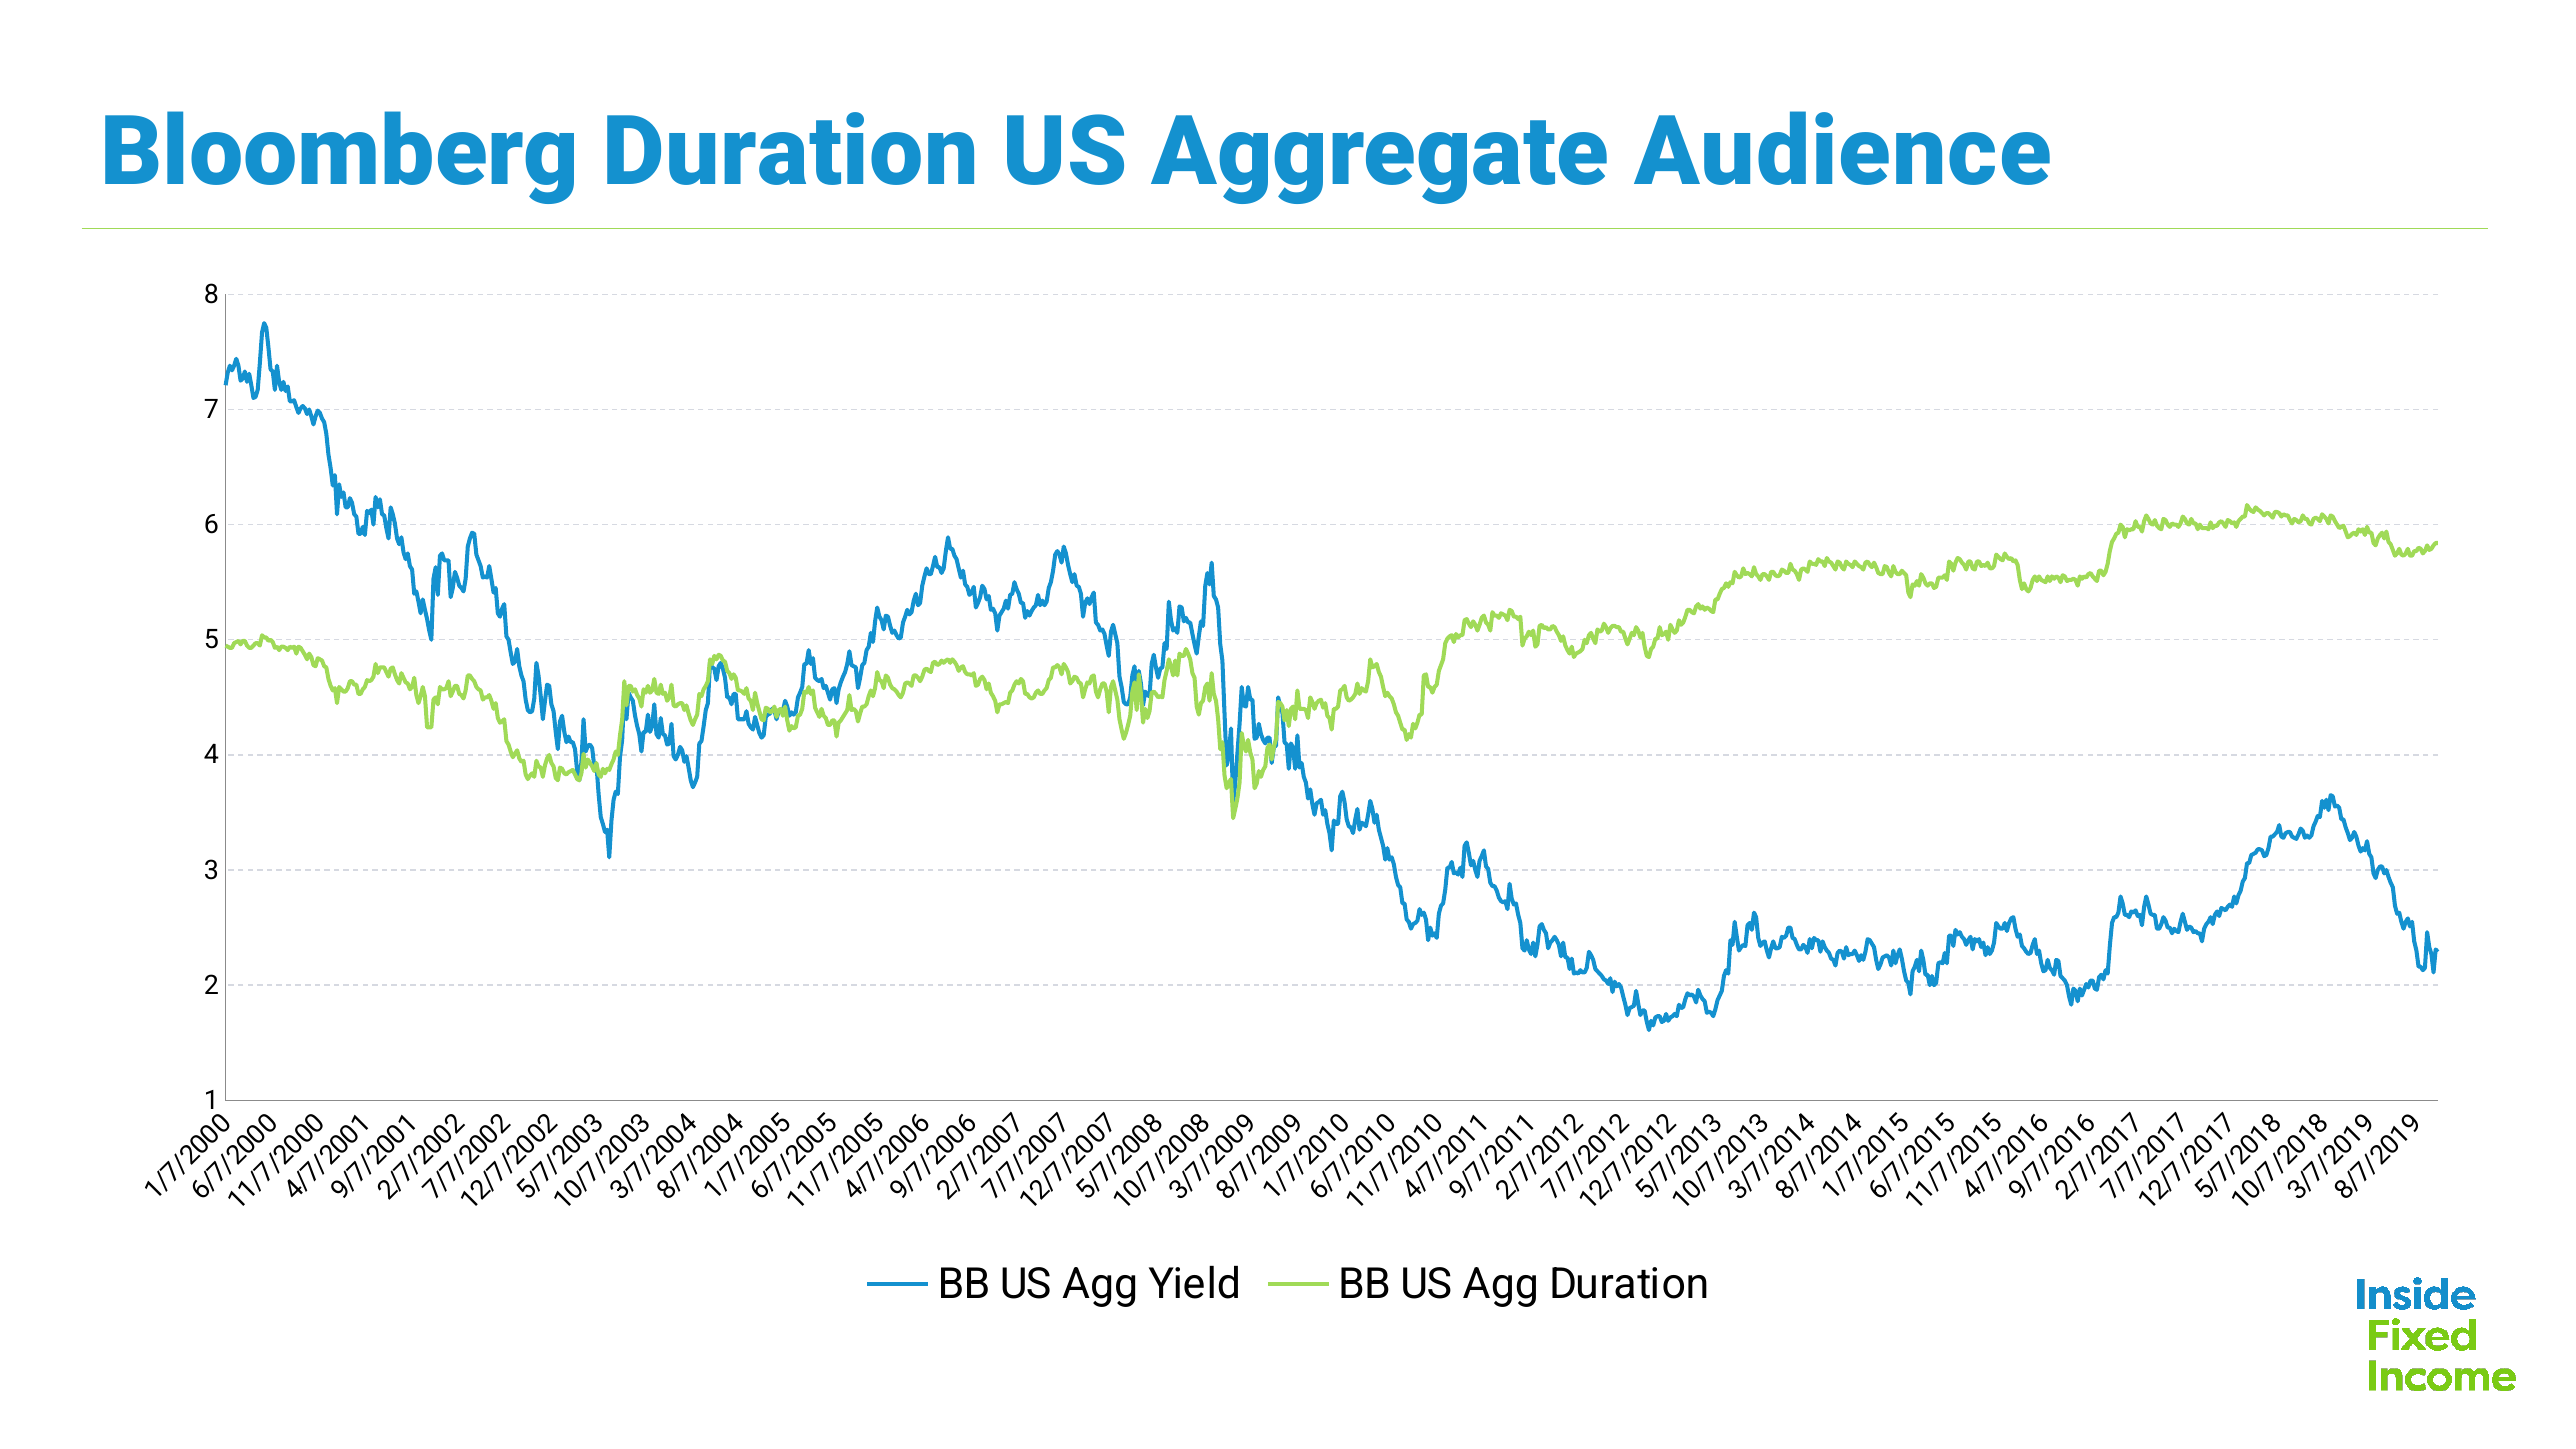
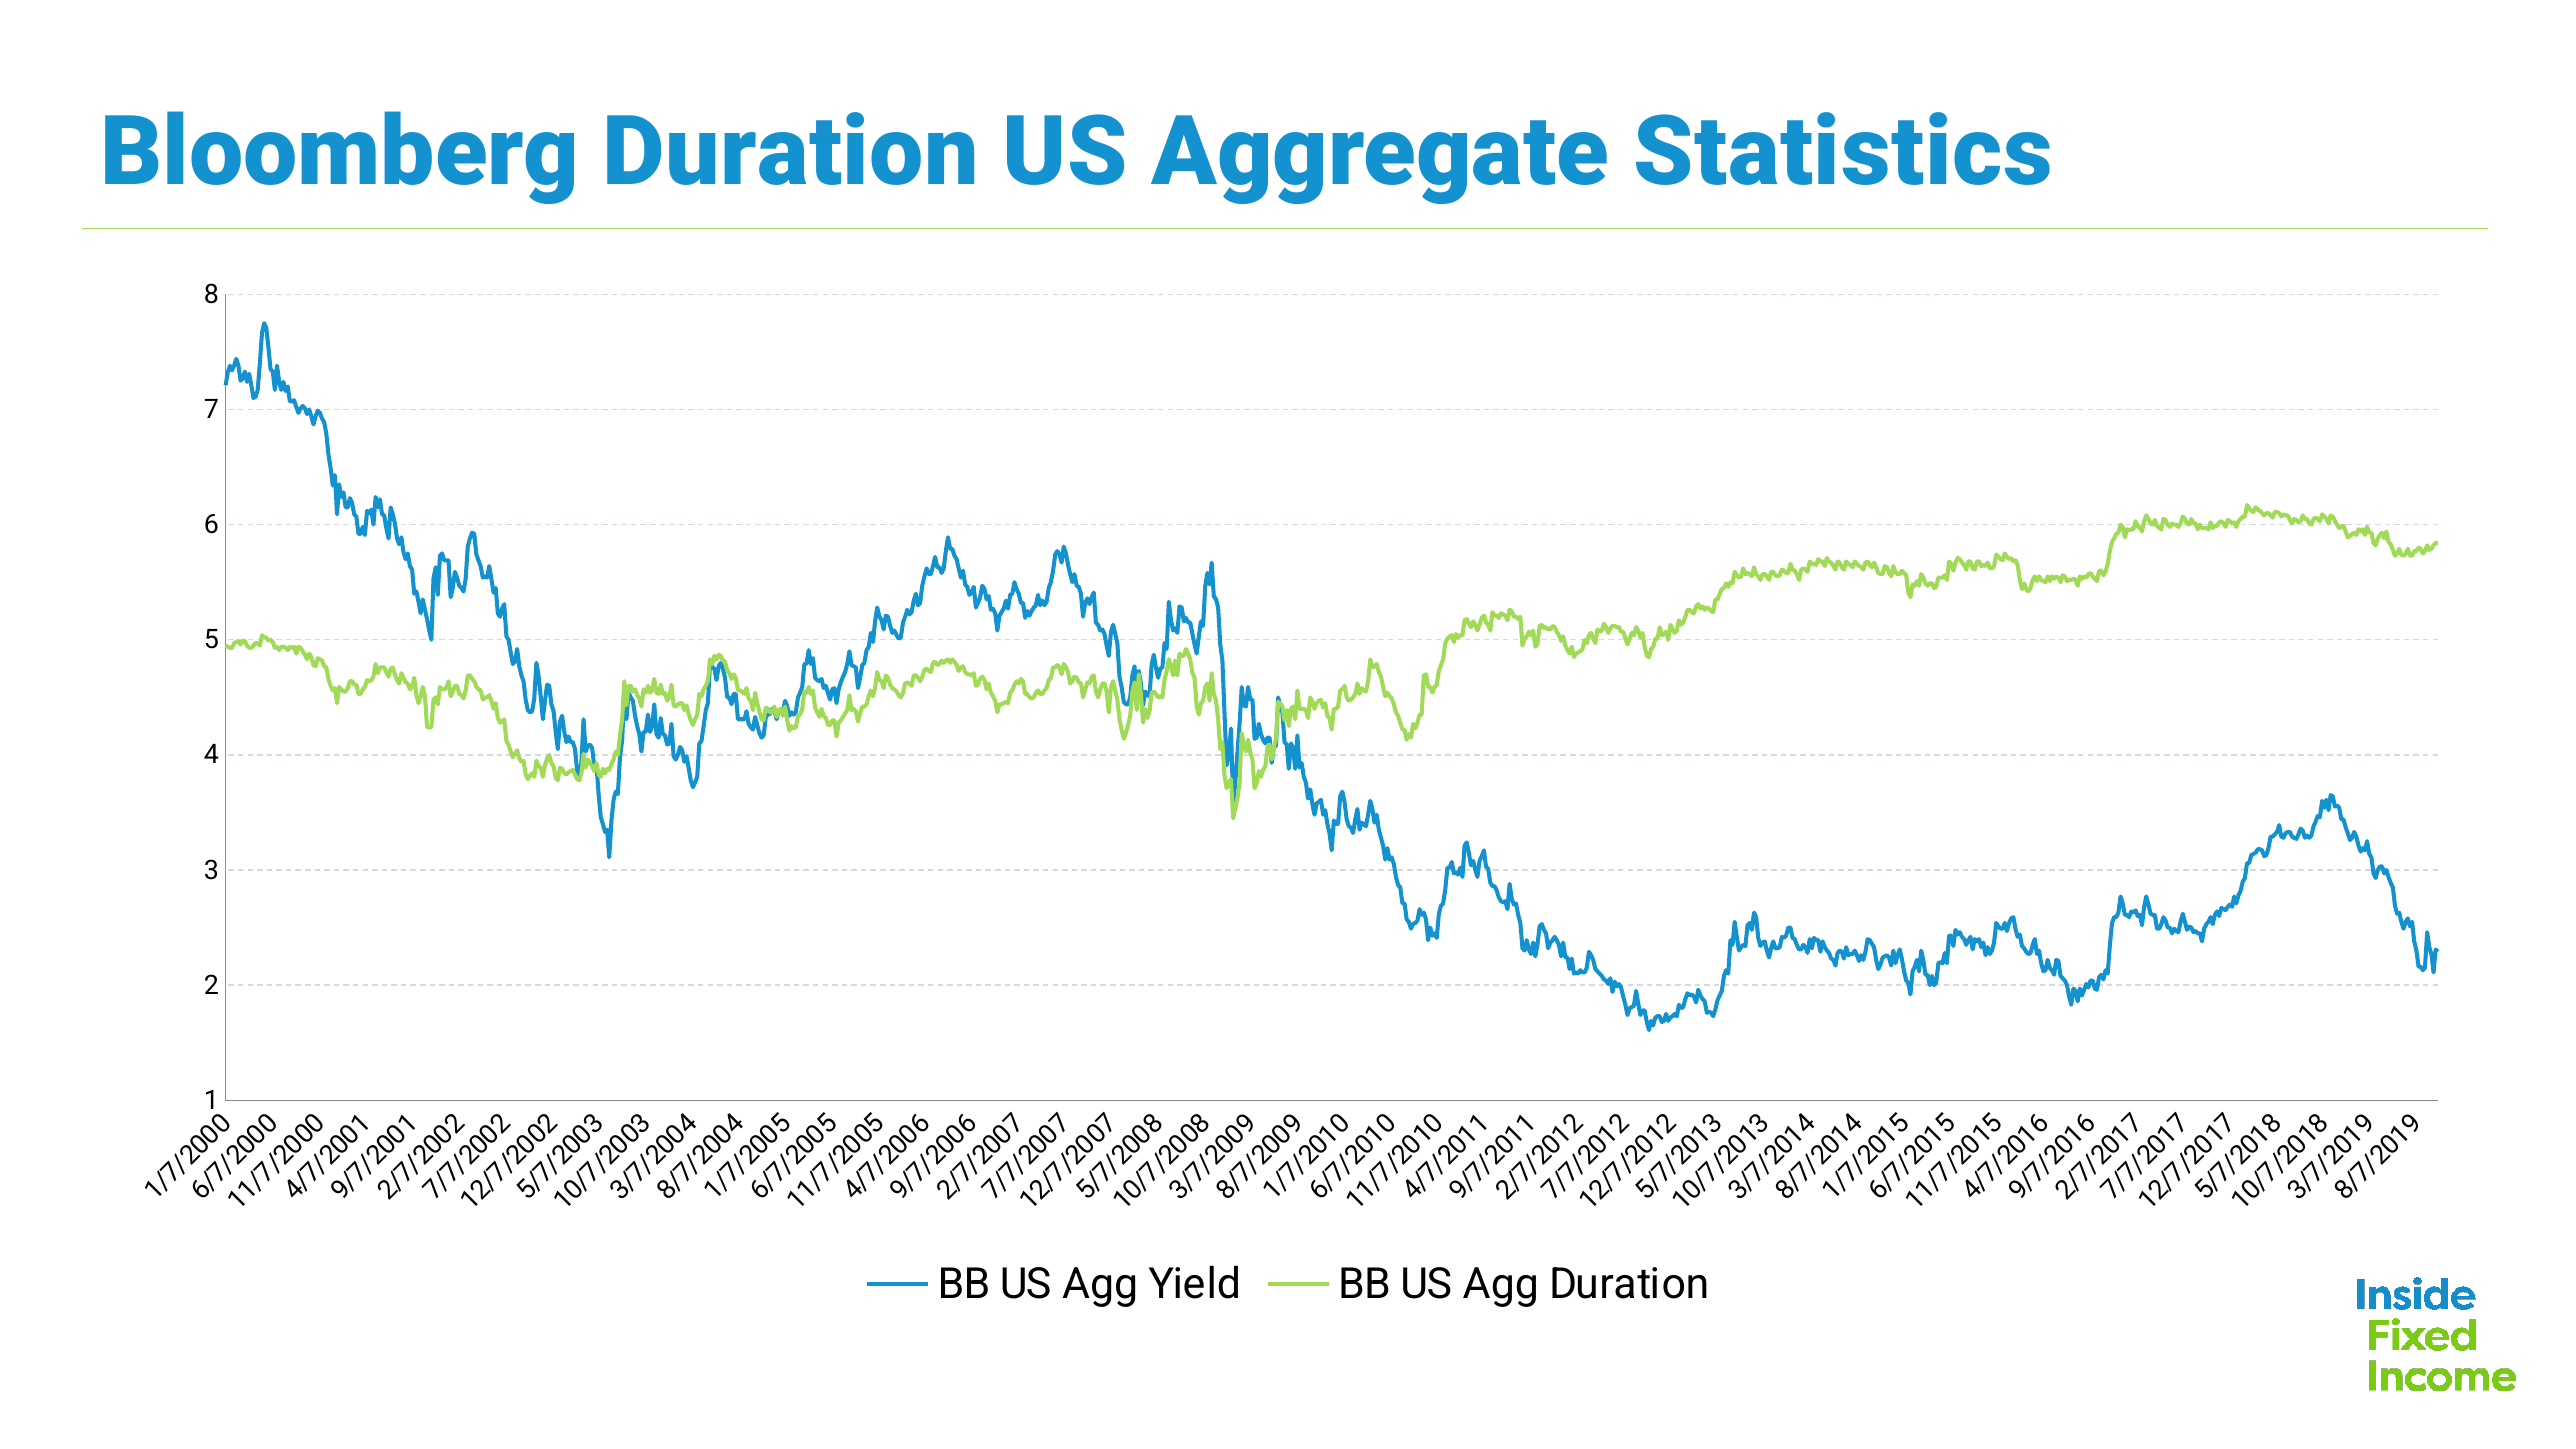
Audience: Audience -> Statistics
